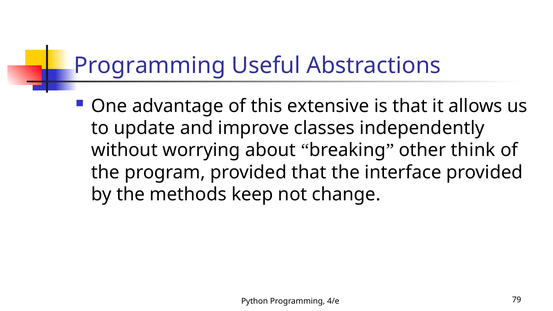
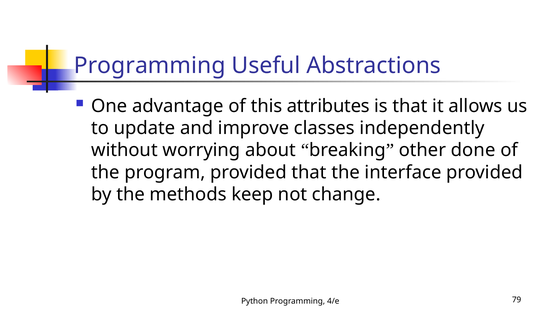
extensive: extensive -> attributes
think: think -> done
